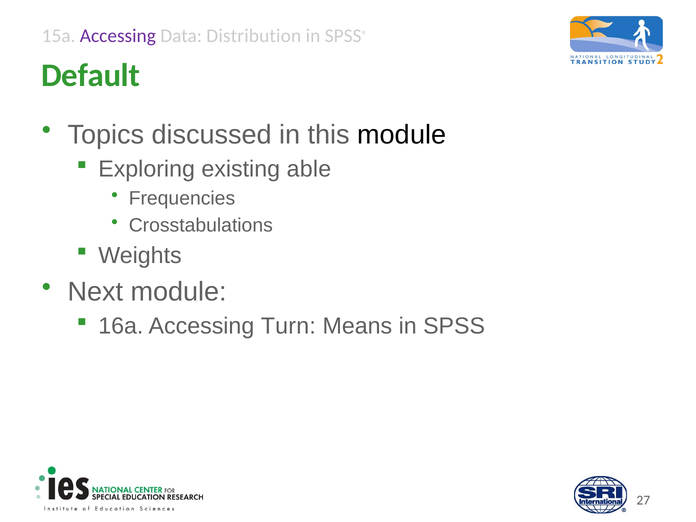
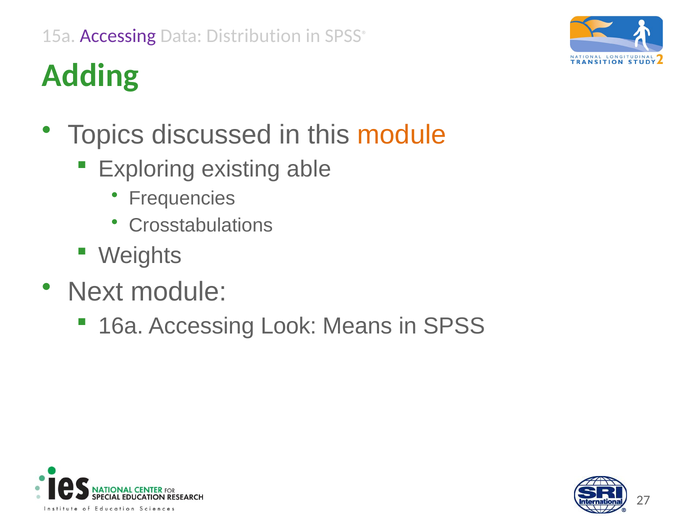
Default: Default -> Adding
module at (402, 135) colour: black -> orange
Turn: Turn -> Look
